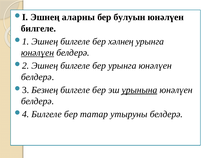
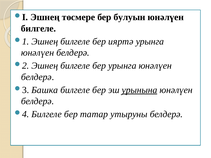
аларны: аларны -> төсмере
хәлнең: хәлнең -> ияртә
юнәлүен at (38, 53) underline: present -> none
Безнең: Безнең -> Башка
